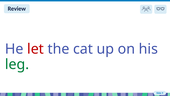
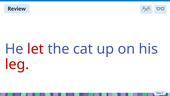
leg colour: green -> red
